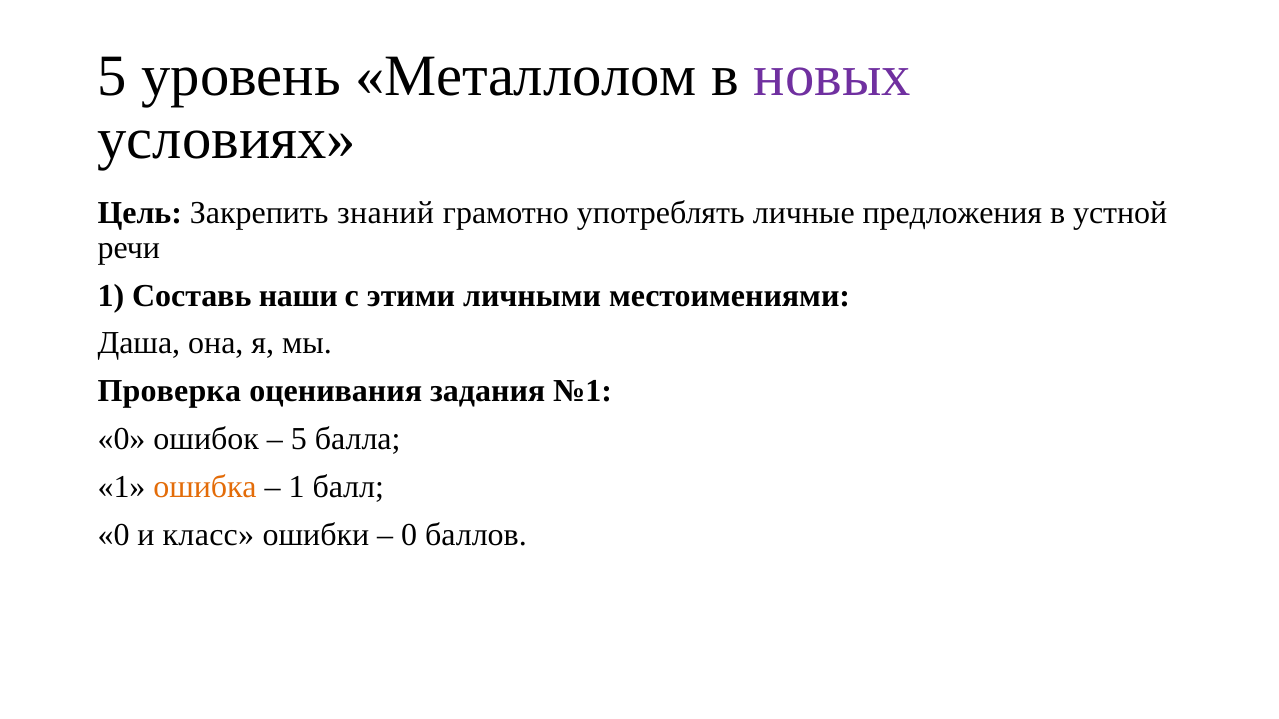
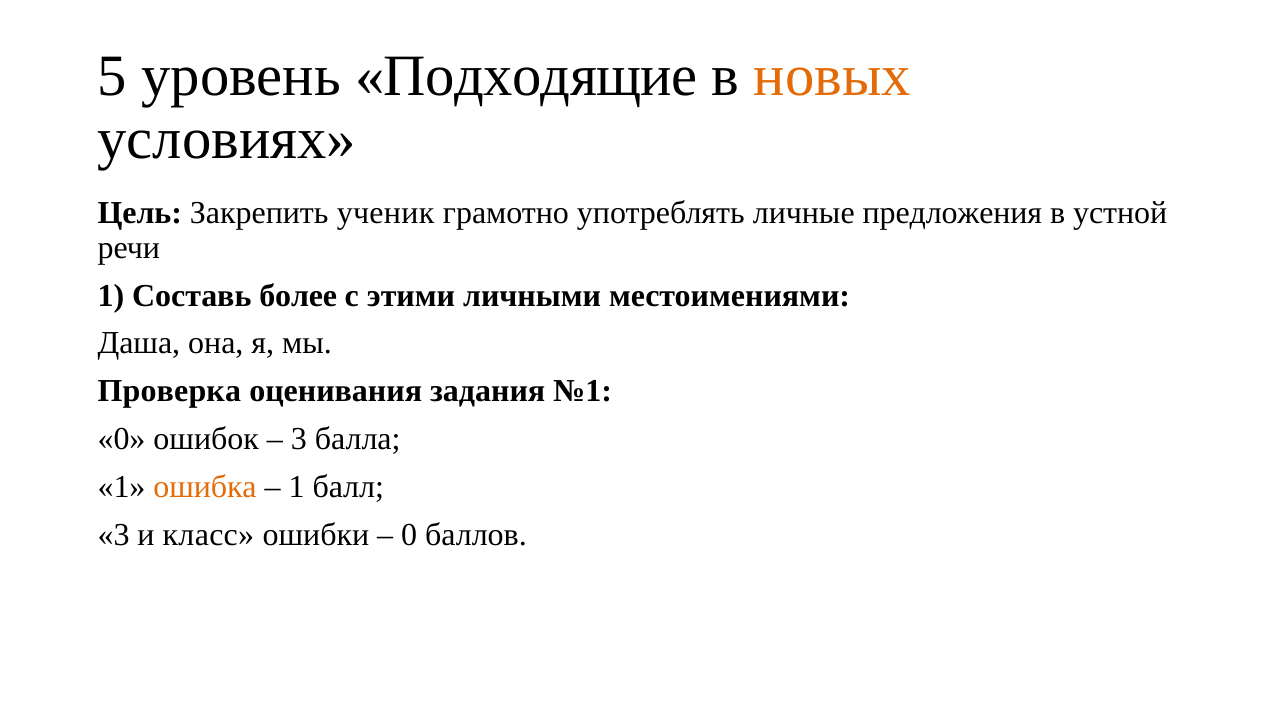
Металлолом: Металлолом -> Подходящие
новых colour: purple -> orange
знаний: знаний -> ученик
наши: наши -> более
5 at (299, 439): 5 -> 3
0 at (114, 535): 0 -> 3
